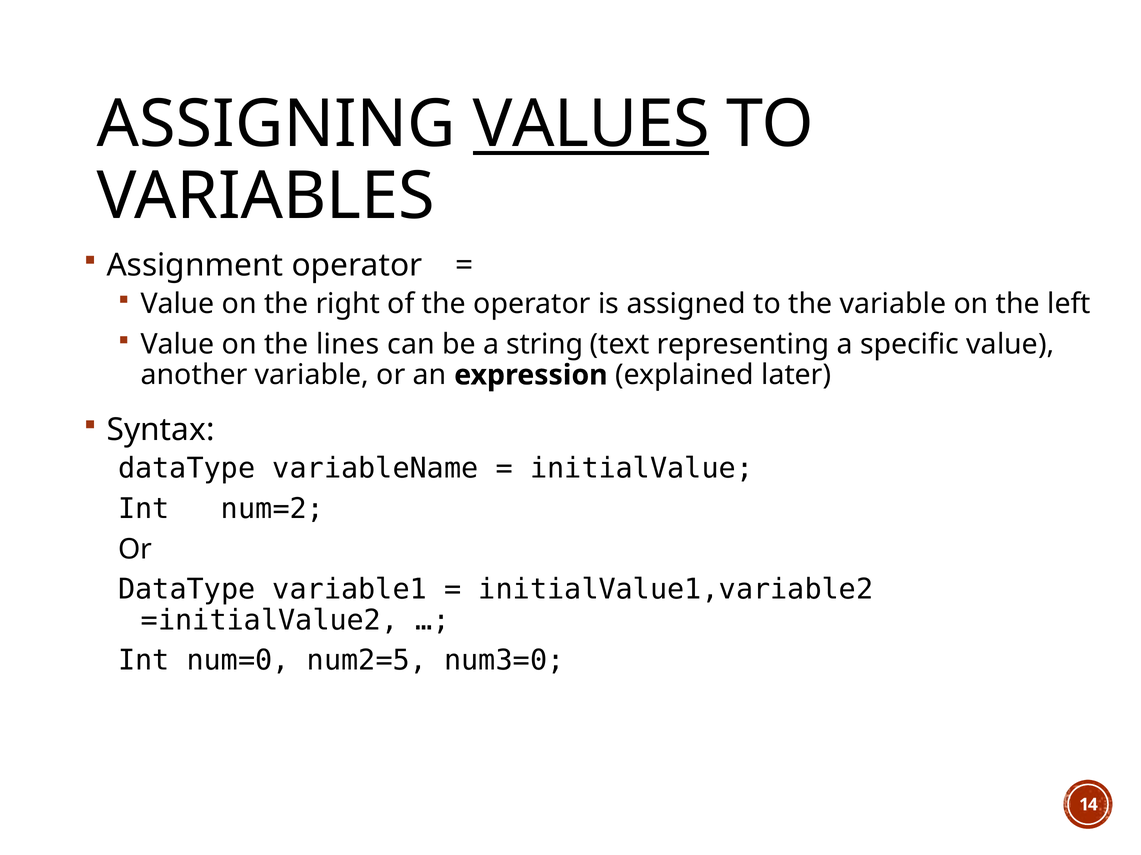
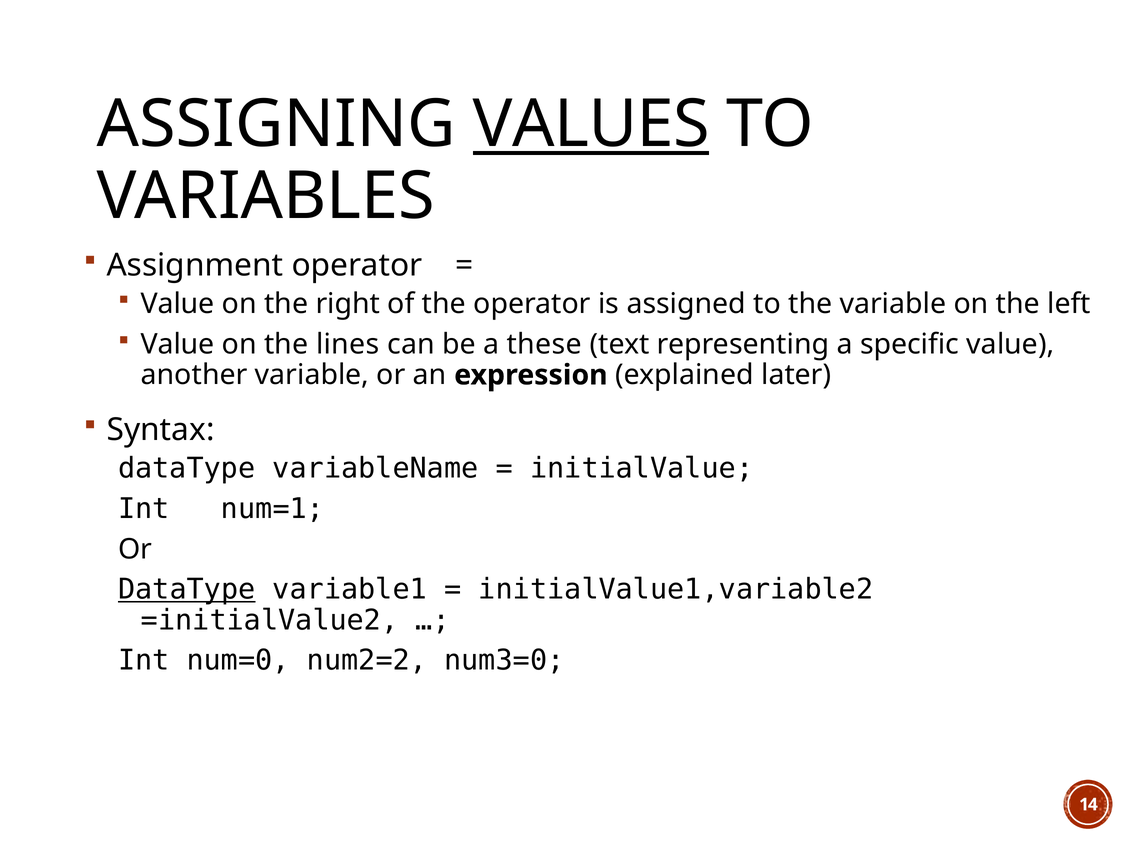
string: string -> these
num=2: num=2 -> num=1
DataType at (187, 590) underline: none -> present
num2=5: num2=5 -> num2=2
